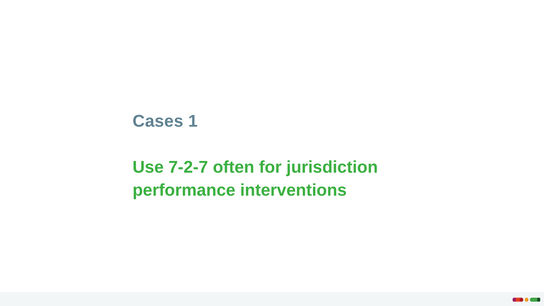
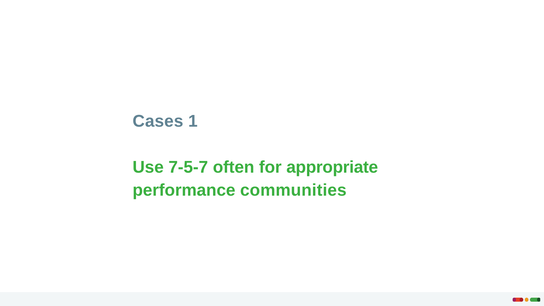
7-2-7: 7-2-7 -> 7-5-7
jurisdiction: jurisdiction -> appropriate
interventions: interventions -> communities
